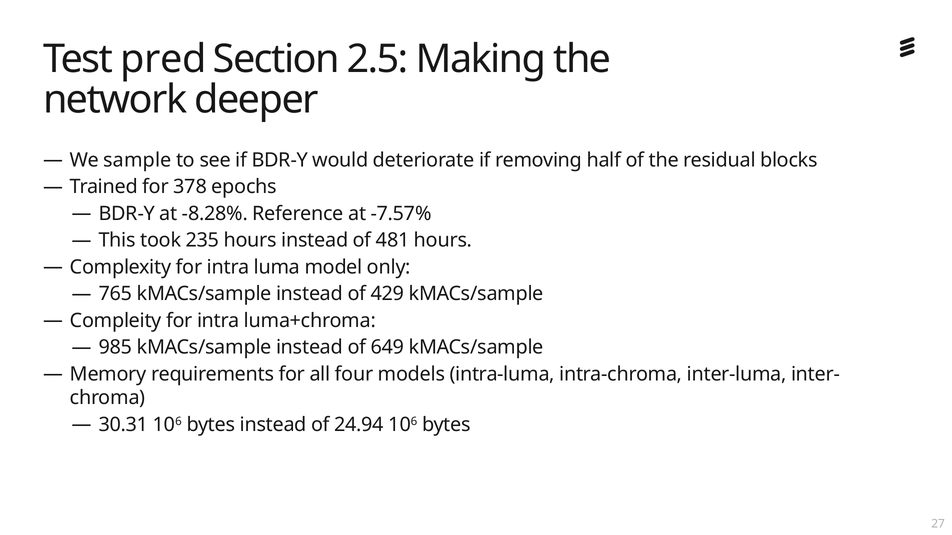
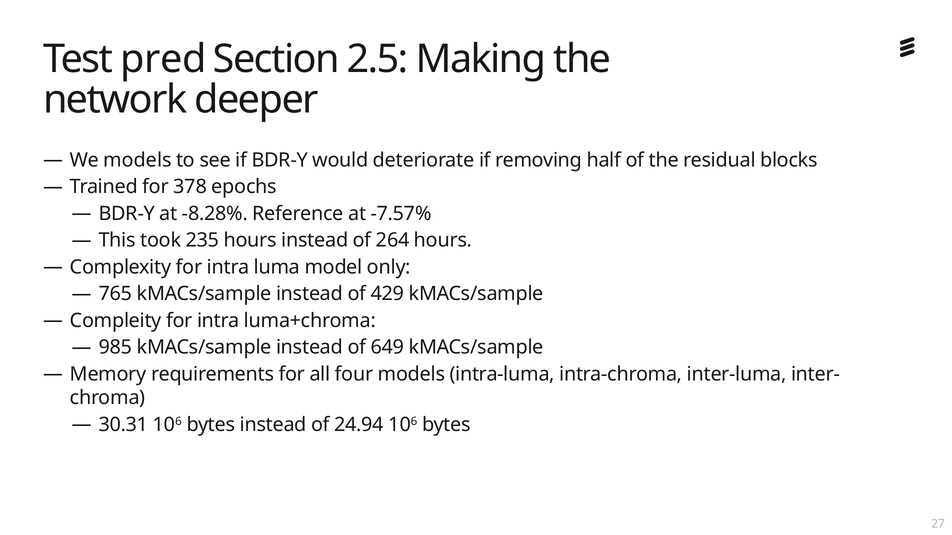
We sample: sample -> models
481: 481 -> 264
